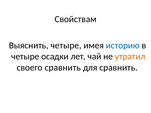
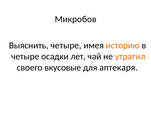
Свойствам: Свойствам -> Микробов
историю colour: blue -> orange
своего сравнить: сравнить -> вкусовые
для сравнить: сравнить -> аптекаря
